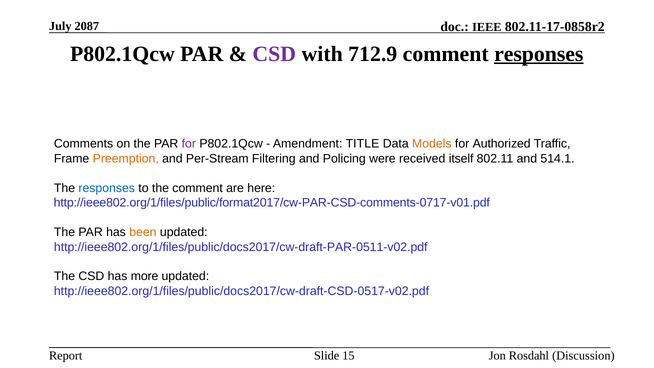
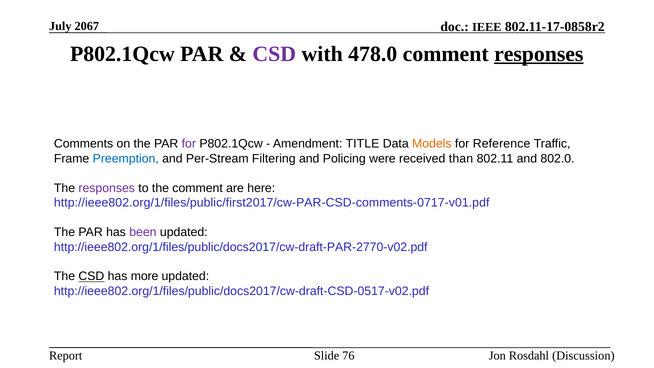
2087: 2087 -> 2067
712.9: 712.9 -> 478.0
Authorized: Authorized -> Reference
Preemption colour: orange -> blue
itself: itself -> than
514.1: 514.1 -> 802.0
responses at (107, 188) colour: blue -> purple
http://ieee802.org/1/files/public/format2017/cw-PAR-CSD-comments-0717-v01.pdf: http://ieee802.org/1/files/public/format2017/cw-PAR-CSD-comments-0717-v01.pdf -> http://ieee802.org/1/files/public/first2017/cw-PAR-CSD-comments-0717-v01.pdf
been colour: orange -> purple
http://ieee802.org/1/files/public/docs2017/cw-draft-PAR-0511-v02.pdf: http://ieee802.org/1/files/public/docs2017/cw-draft-PAR-0511-v02.pdf -> http://ieee802.org/1/files/public/docs2017/cw-draft-PAR-2770-v02.pdf
CSD at (91, 276) underline: none -> present
15: 15 -> 76
